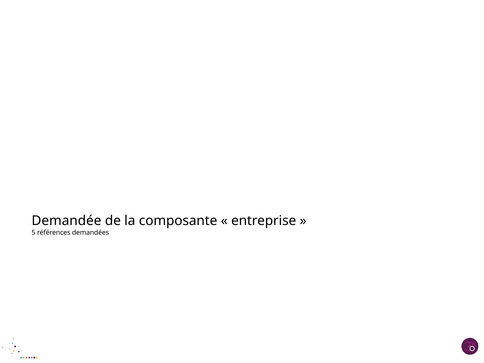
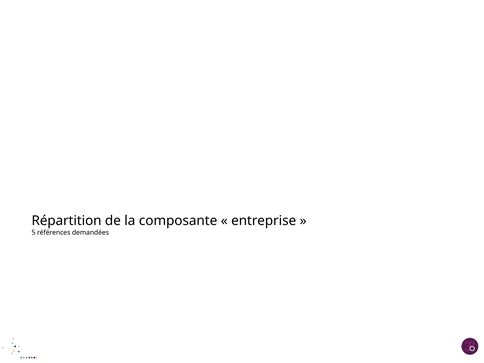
Demandée: Demandée -> Répartition
